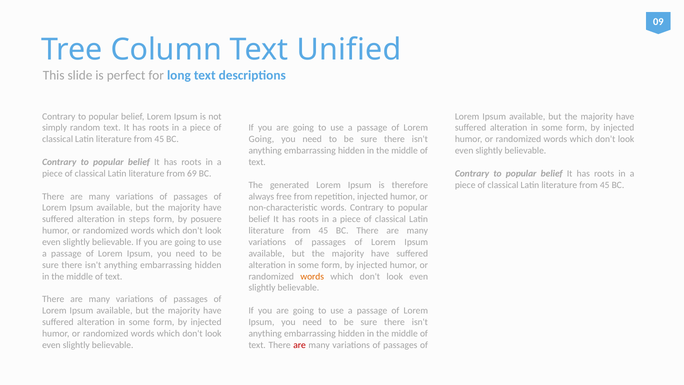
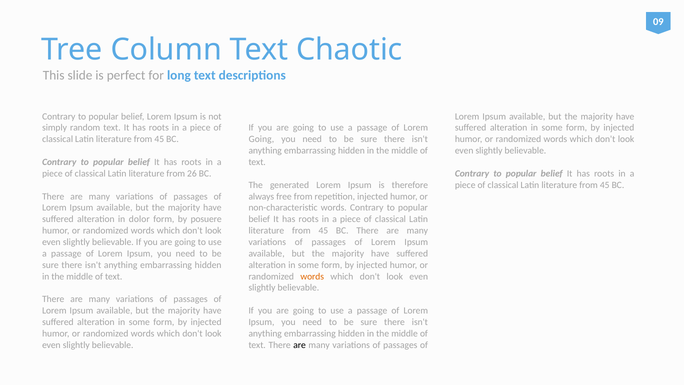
Unified: Unified -> Chaotic
69: 69 -> 26
steps: steps -> dolor
are at (300, 345) colour: red -> black
